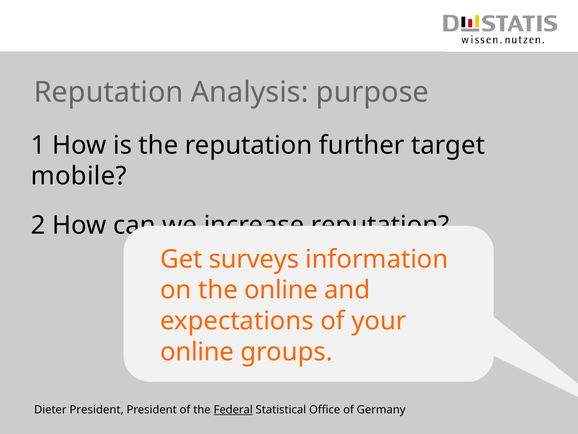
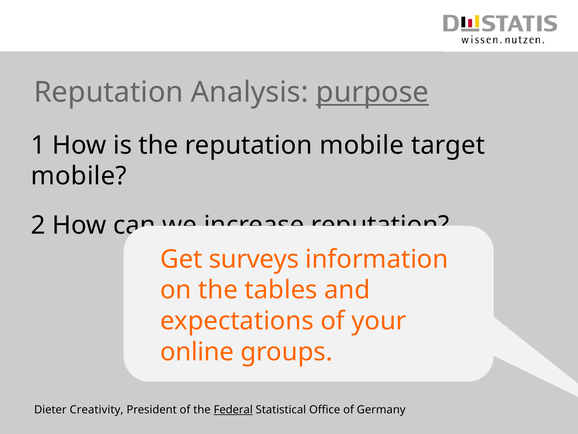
purpose underline: none -> present
reputation further: further -> mobile
the online: online -> tables
Dieter President: President -> Creativity
